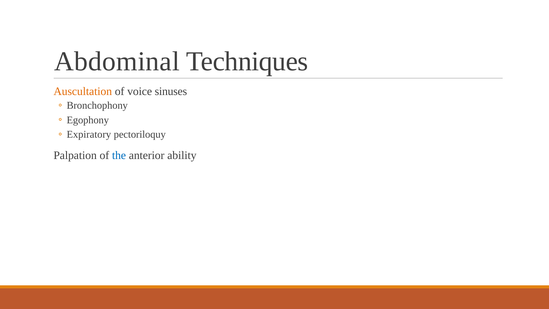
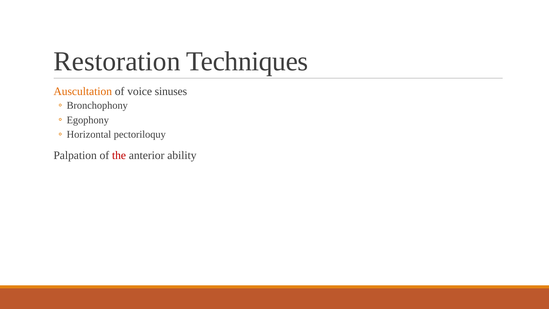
Abdominal: Abdominal -> Restoration
Expiratory: Expiratory -> Horizontal
the colour: blue -> red
